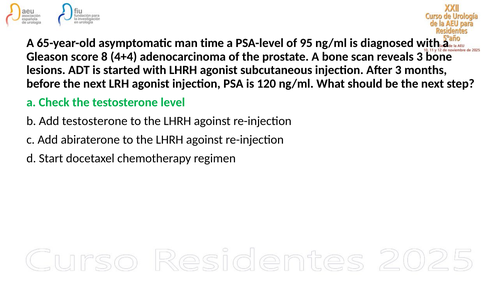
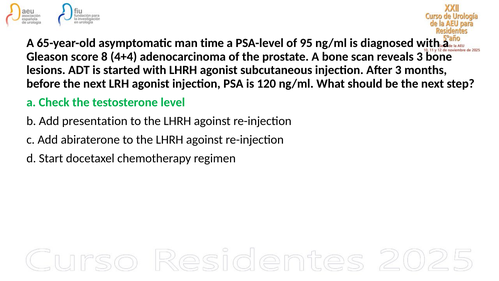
Add testosterone: testosterone -> presentation
